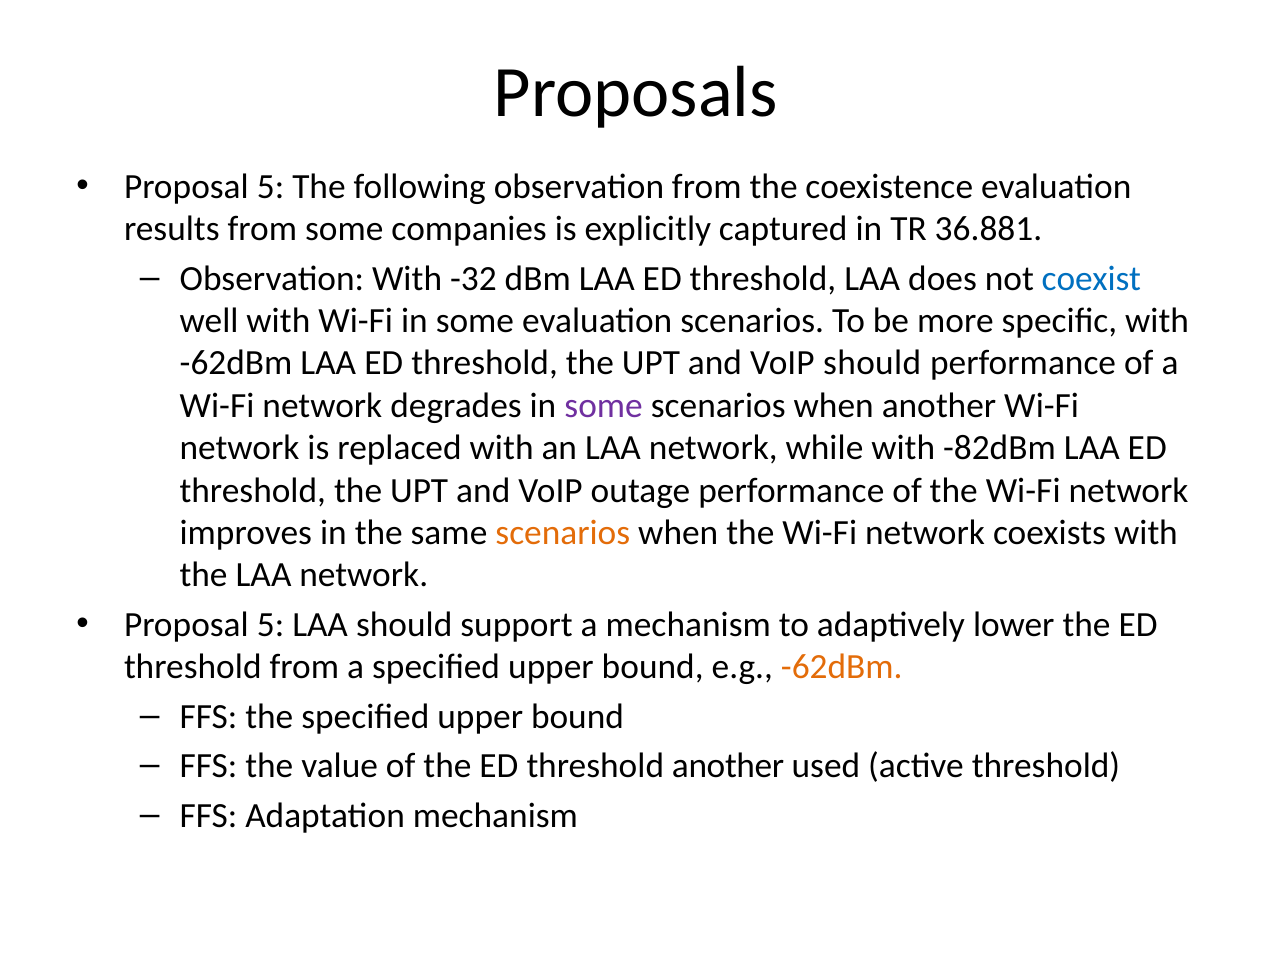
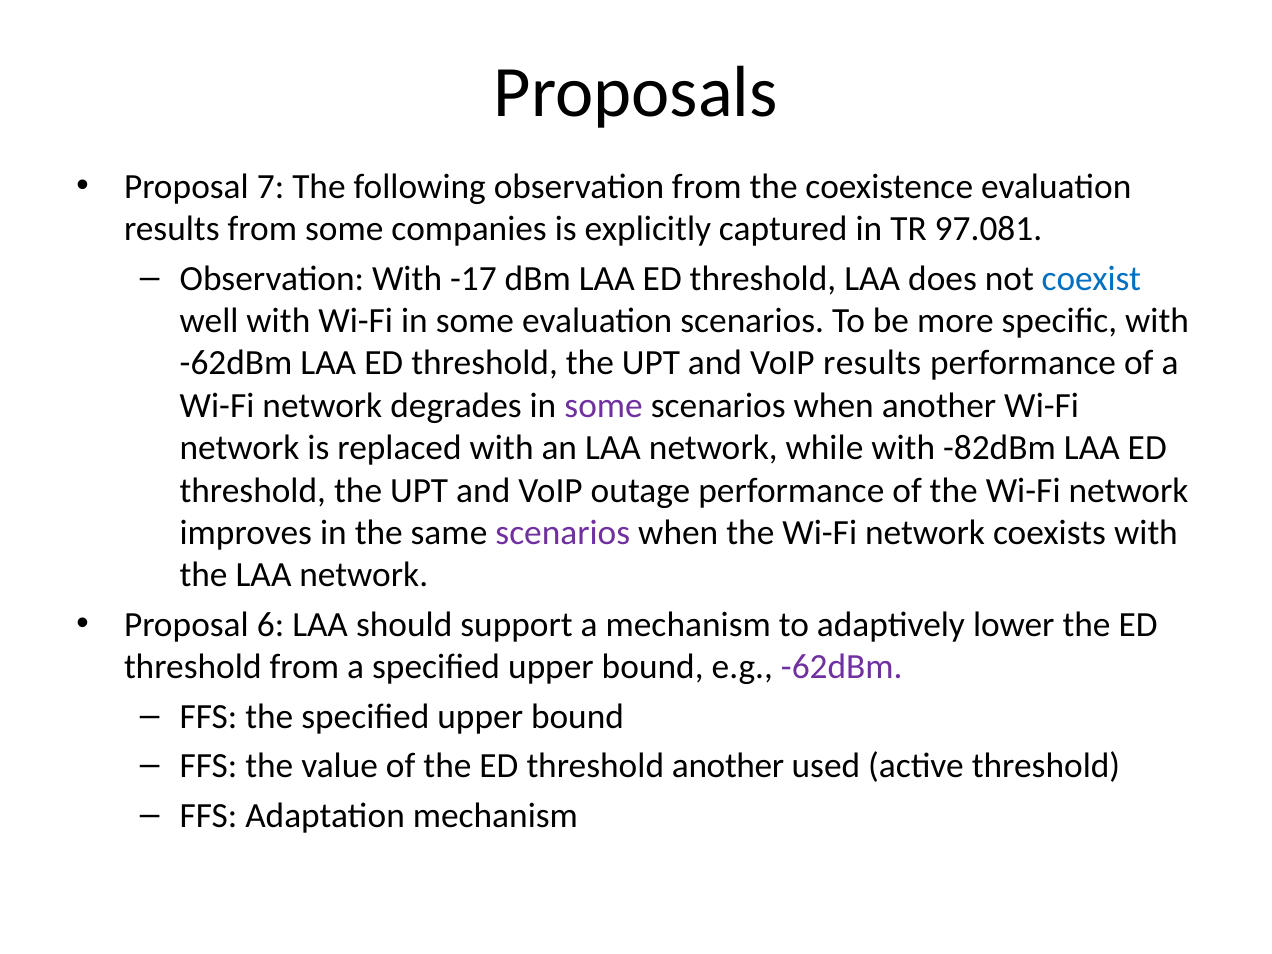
5 at (271, 186): 5 -> 7
36.881: 36.881 -> 97.081
-32: -32 -> -17
VoIP should: should -> results
scenarios at (563, 533) colour: orange -> purple
5 at (271, 625): 5 -> 6
-62dBm at (842, 667) colour: orange -> purple
